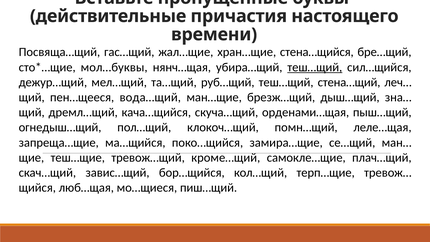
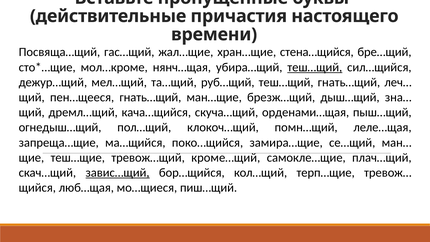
мол…буквы: мол…буквы -> мол…кроме
теш…щий стена…щий: стена…щий -> гнать…щий
пен…щееся вода…щий: вода…щий -> гнать…щий
завис…щий underline: none -> present
